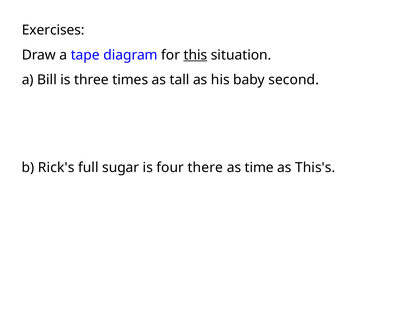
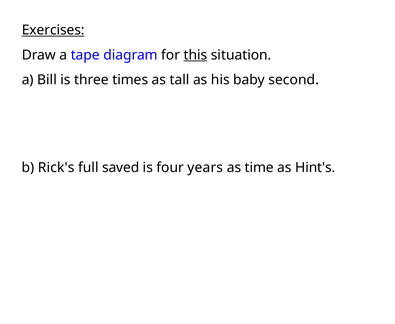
Exercises underline: none -> present
sugar: sugar -> saved
there: there -> years
This's: This's -> Hint's
